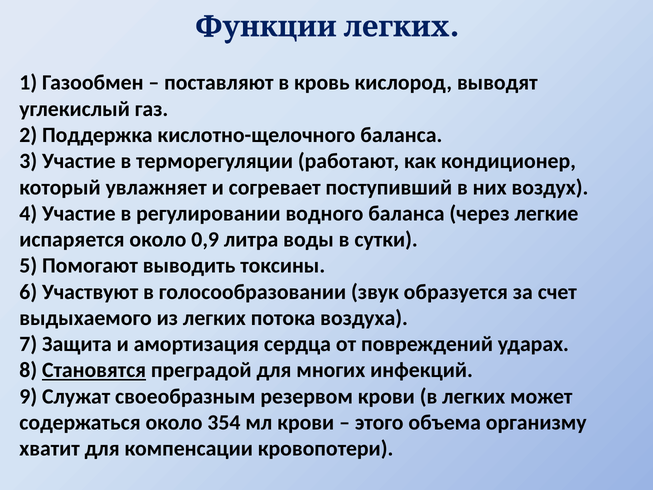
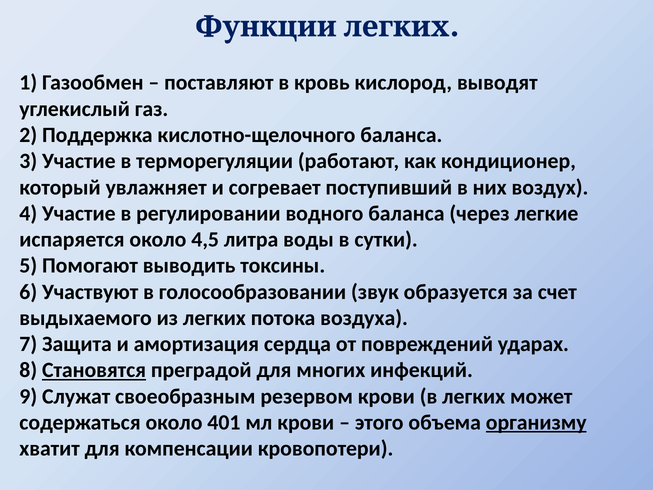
0,9: 0,9 -> 4,5
354: 354 -> 401
организму underline: none -> present
